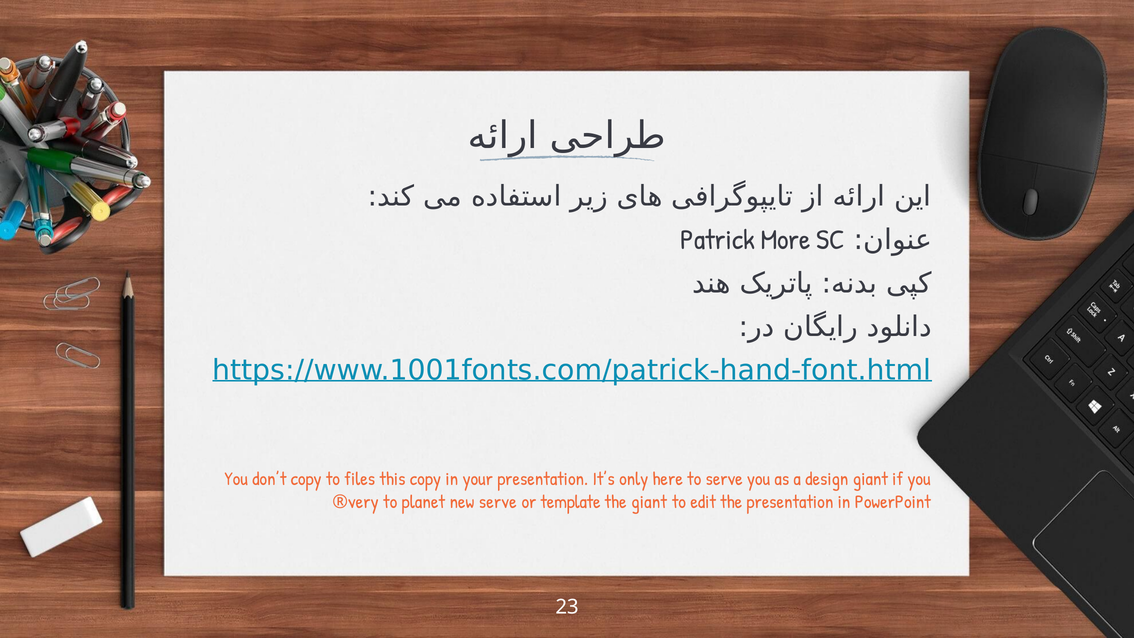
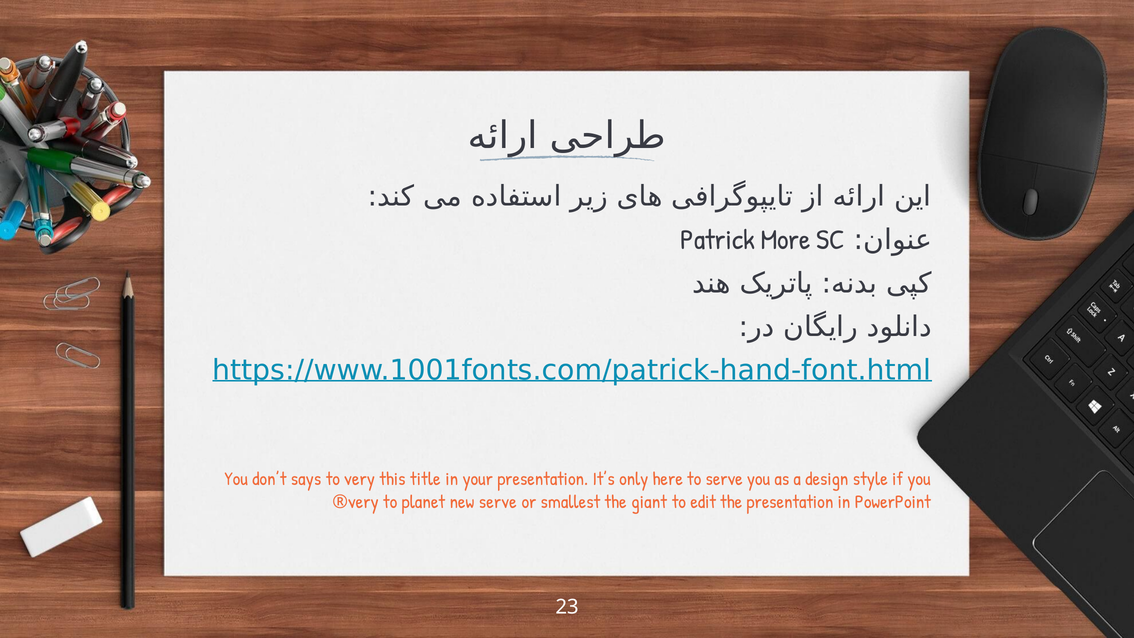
don’t copy: copy -> says
to files: files -> very
this copy: copy -> title
design giant: giant -> style
template: template -> smallest
